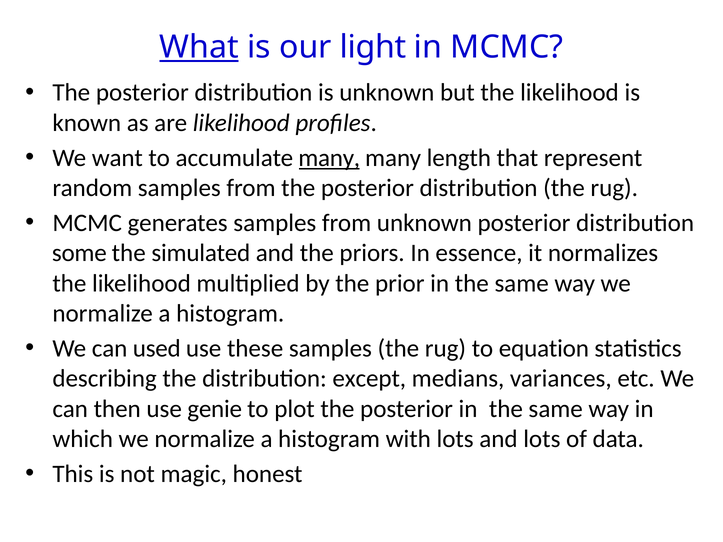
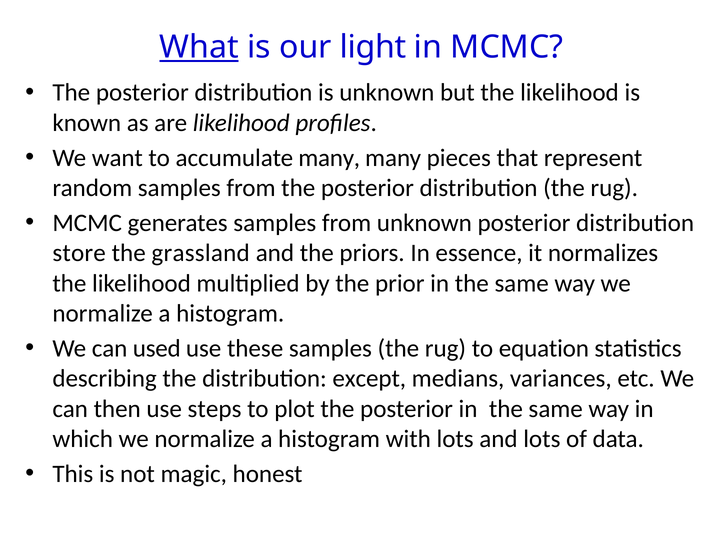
many at (329, 158) underline: present -> none
length: length -> pieces
some: some -> store
simulated: simulated -> grassland
genie: genie -> steps
